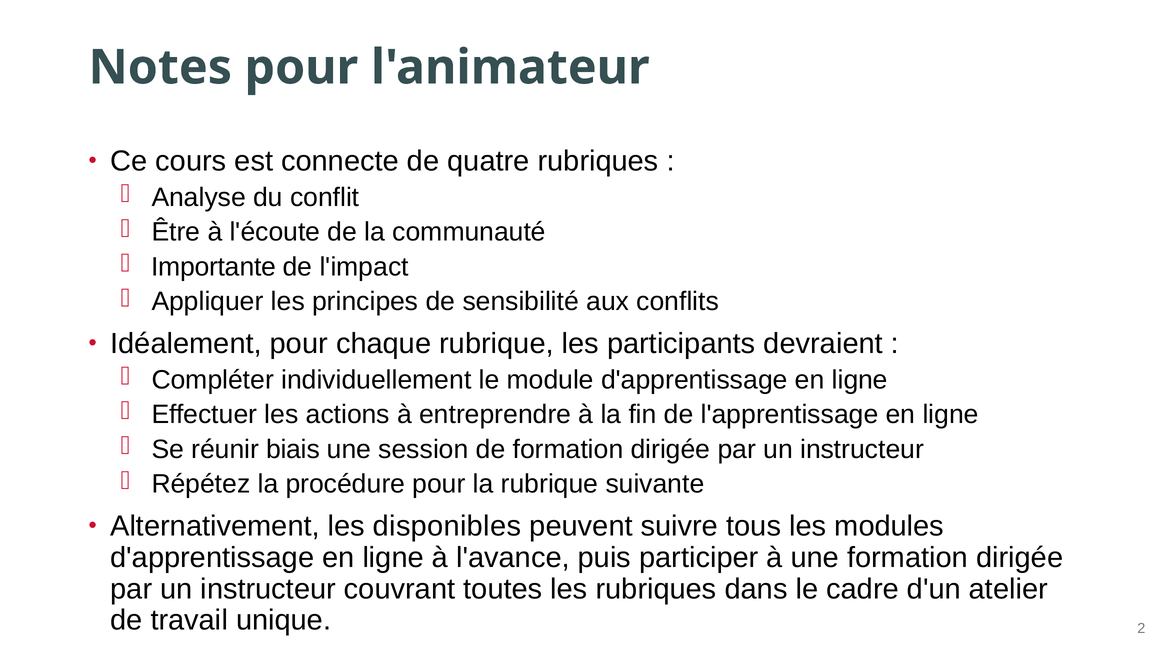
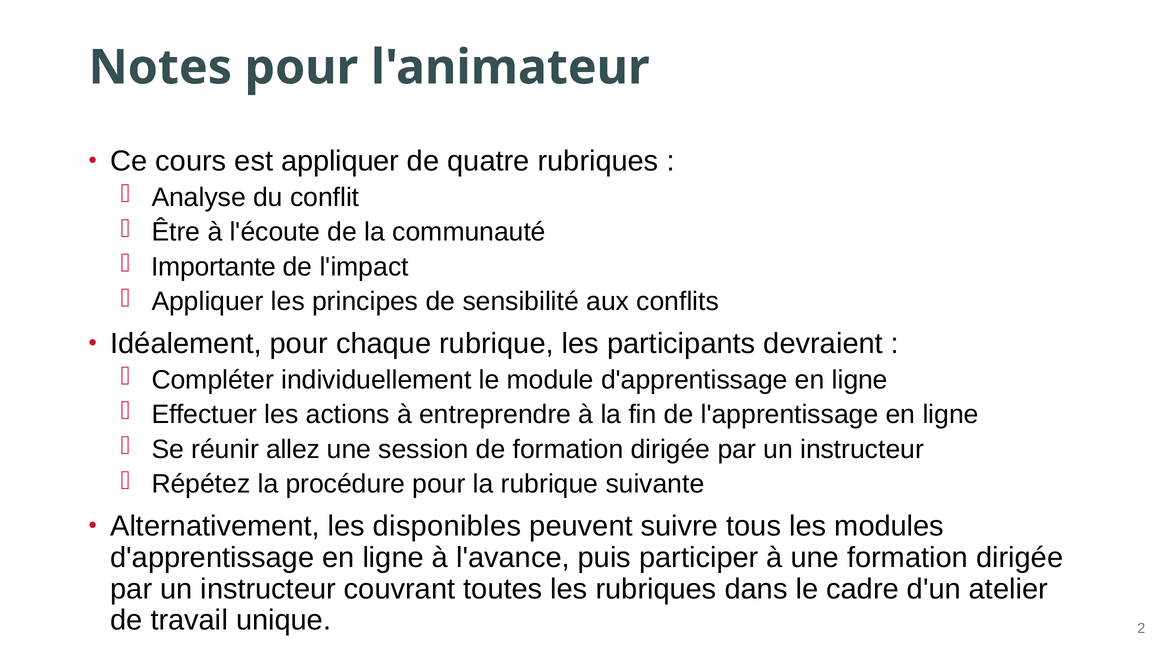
est connecte: connecte -> appliquer
biais: biais -> allez
